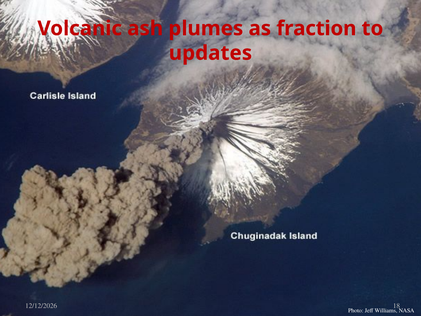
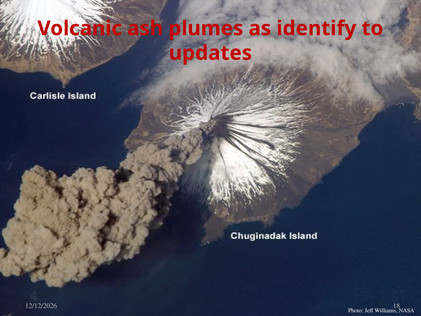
fraction: fraction -> identify
